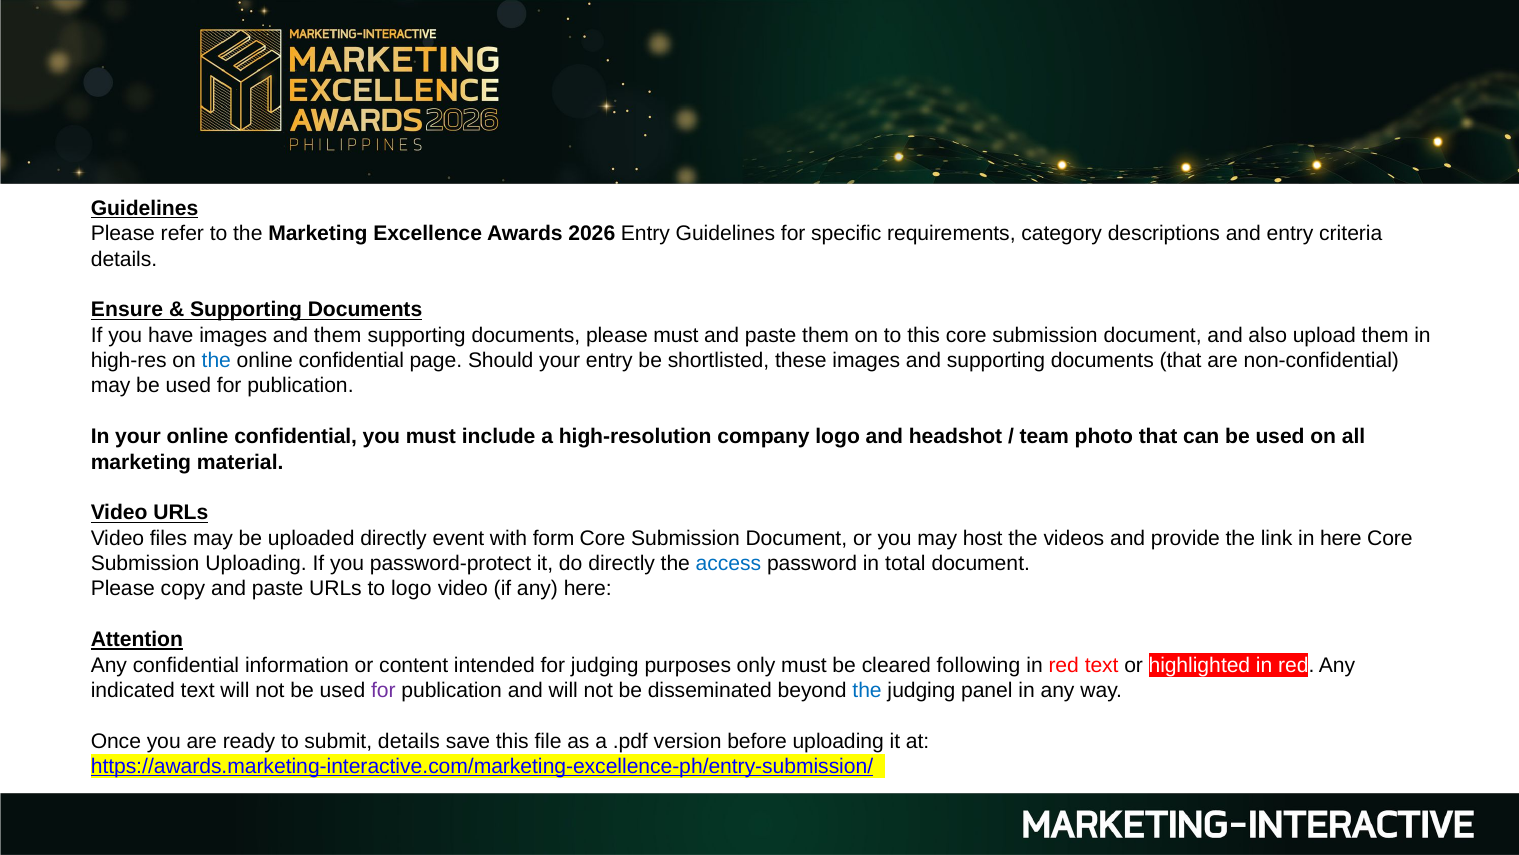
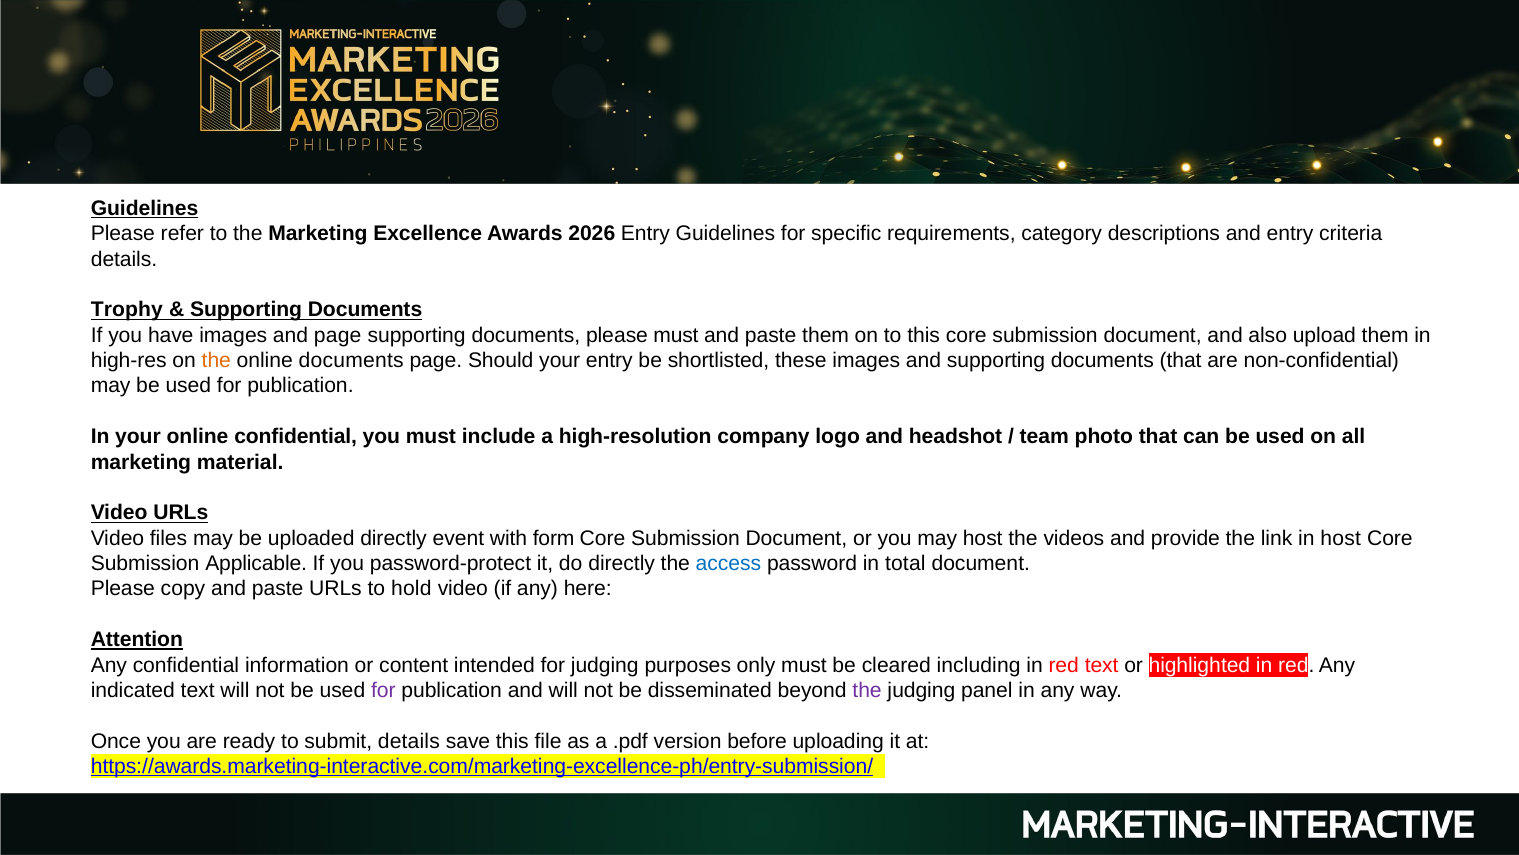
Ensure: Ensure -> Trophy
and them: them -> page
the at (216, 360) colour: blue -> orange
confidential at (351, 360): confidential -> documents
in here: here -> host
Submission Uploading: Uploading -> Applicable
to logo: logo -> hold
following: following -> including
the at (867, 690) colour: blue -> purple
